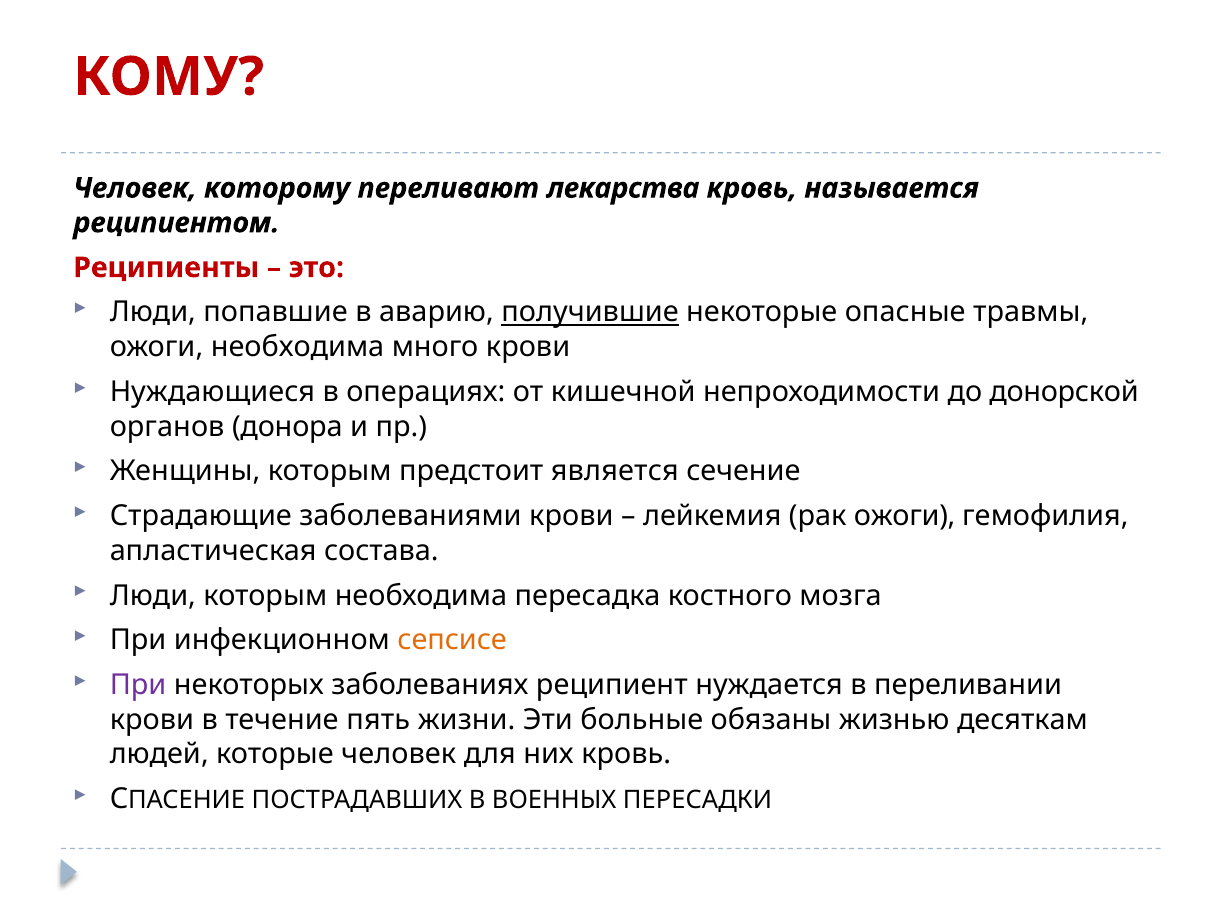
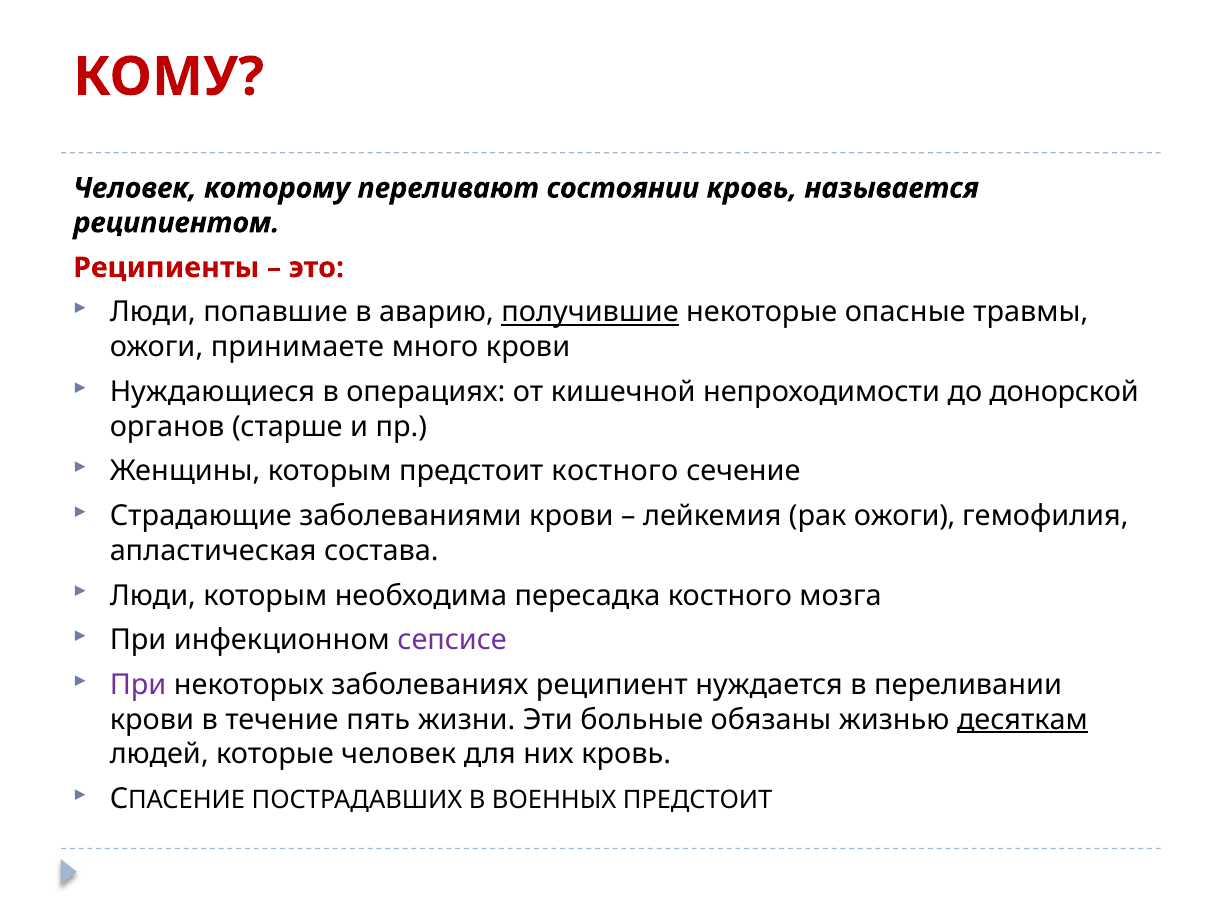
лекарства: лекарства -> состоянии
ожоги необходима: необходима -> принимаете
донора: донора -> старше
предстоит является: является -> костного
сепсисе colour: orange -> purple
десяткам underline: none -> present
ВОЕННЫХ ПЕРЕСАДКИ: ПЕРЕСАДКИ -> ПРЕДСТОИТ
